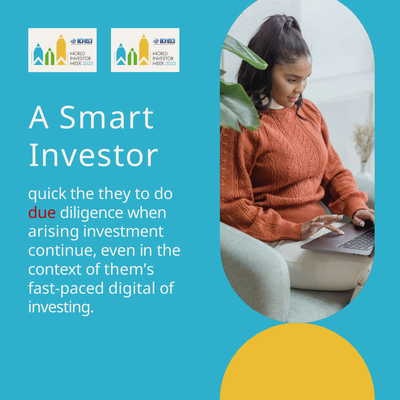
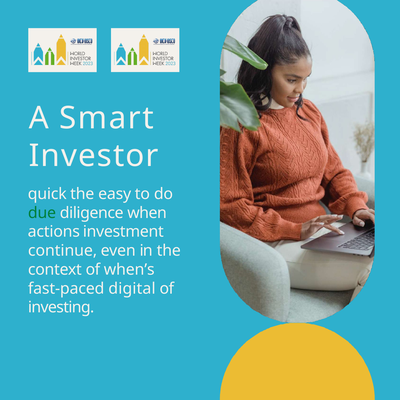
they: they -> easy
due colour: red -> green
arising: arising -> actions
them’s: them’s -> when’s
